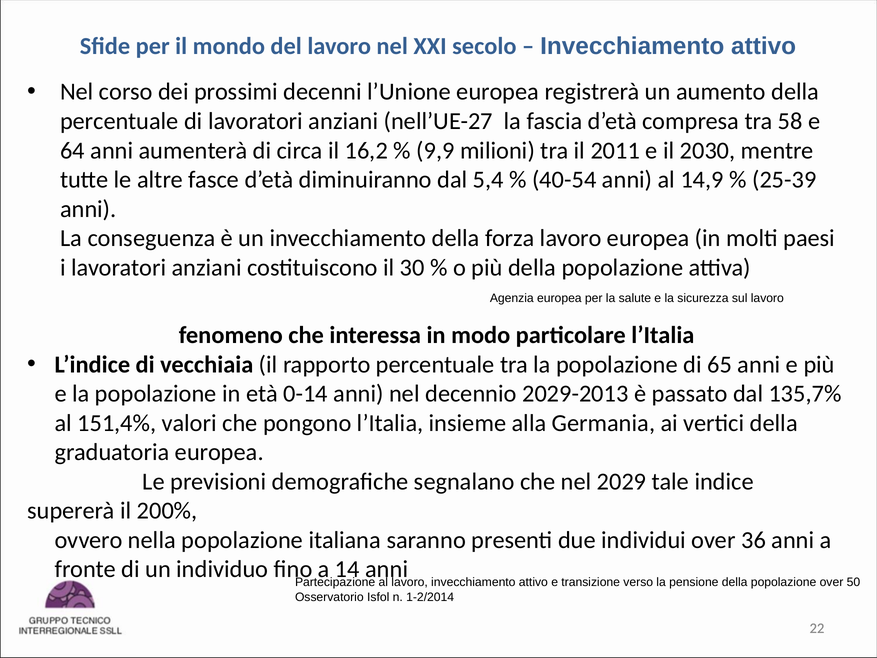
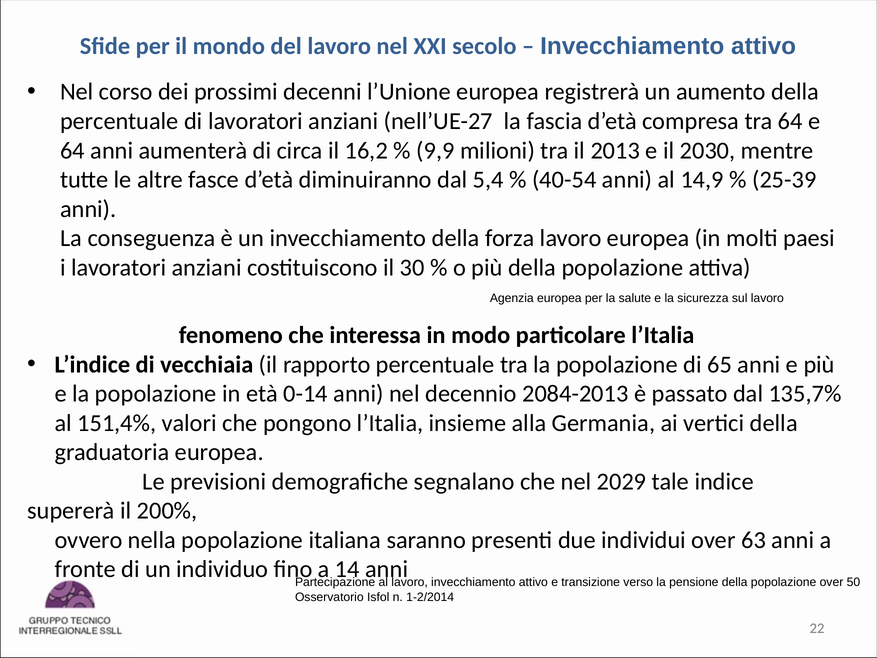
tra 58: 58 -> 64
2011: 2011 -> 2013
2029-2013: 2029-2013 -> 2084-2013
36: 36 -> 63
